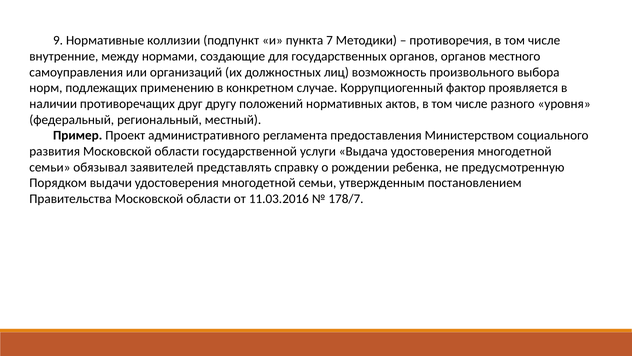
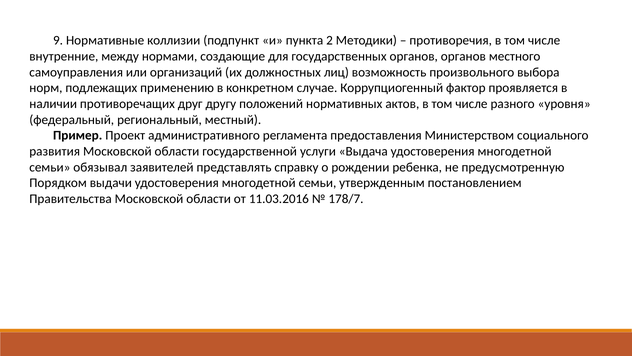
7: 7 -> 2
